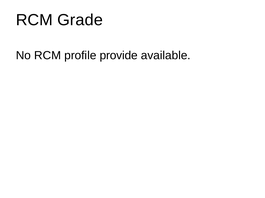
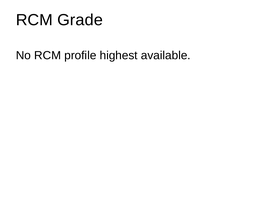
provide: provide -> highest
